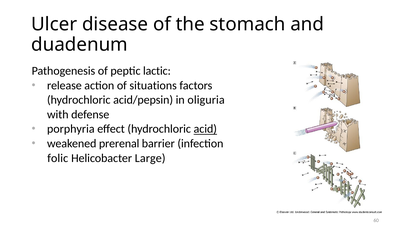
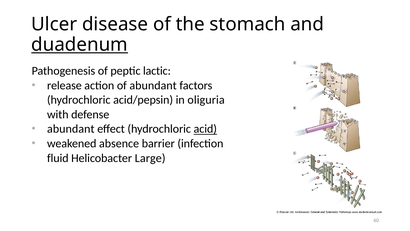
duadenum underline: none -> present
of situations: situations -> abundant
porphyria at (71, 129): porphyria -> abundant
prerenal: prerenal -> absence
folic: folic -> fluid
